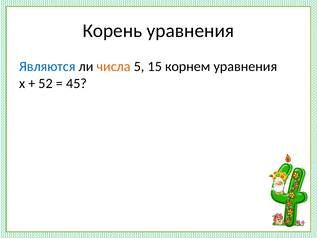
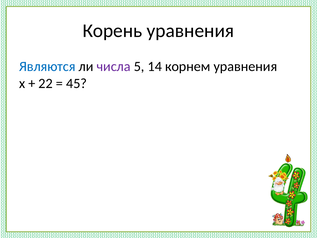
числа colour: orange -> purple
15: 15 -> 14
52: 52 -> 22
